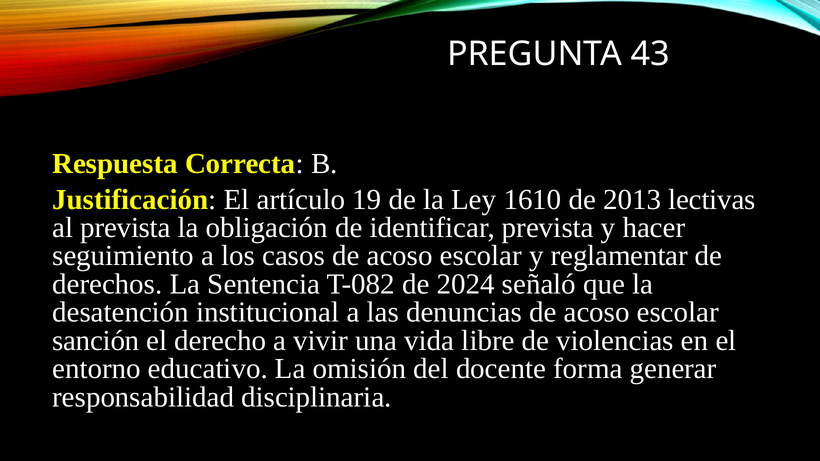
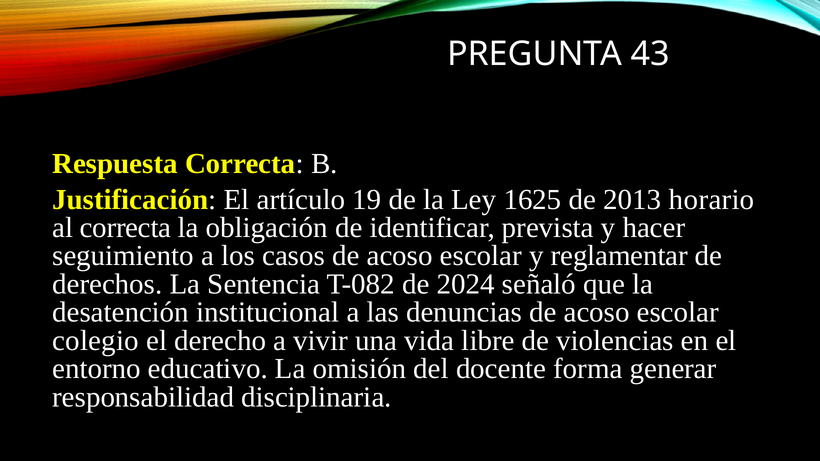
1610: 1610 -> 1625
lectivas: lectivas -> horario
al prevista: prevista -> correcta
sanción: sanción -> colegio
